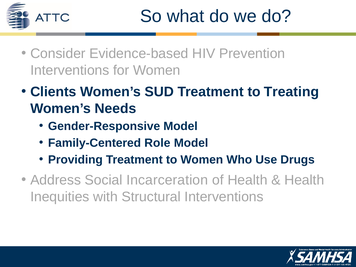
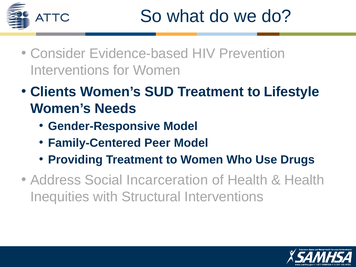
Treating: Treating -> Lifestyle
Role: Role -> Peer
